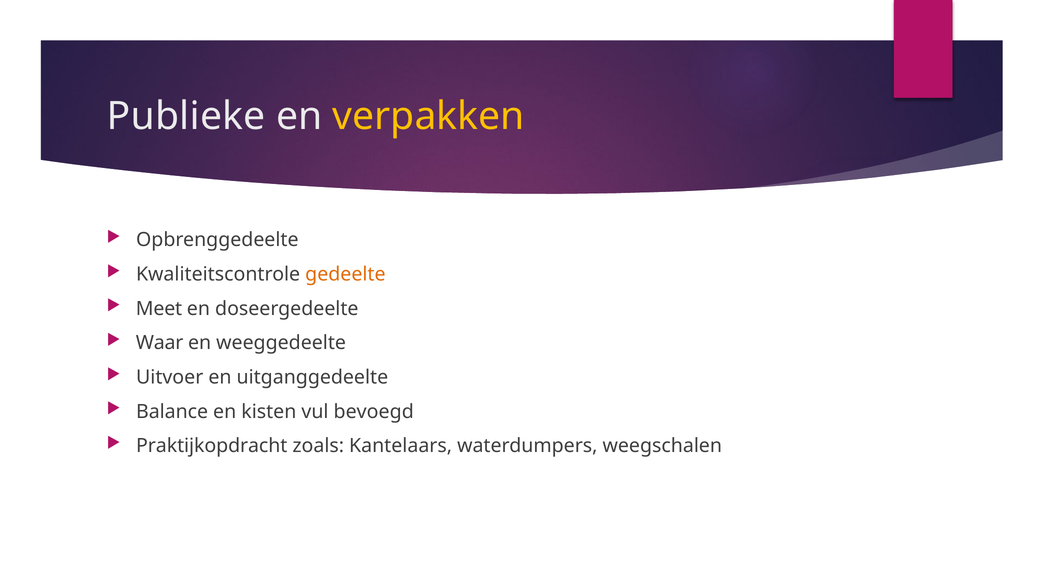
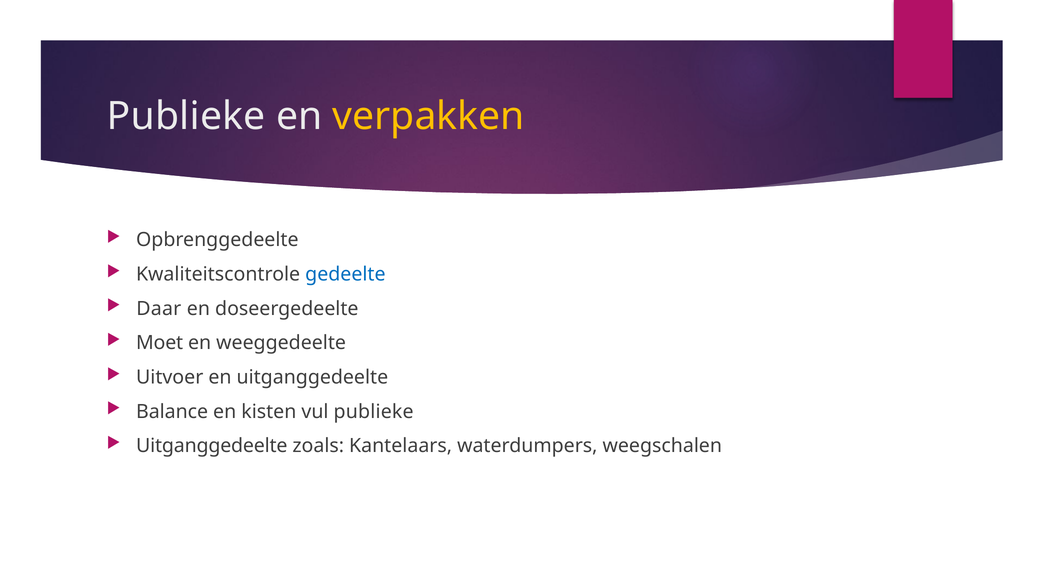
gedeelte colour: orange -> blue
Meet: Meet -> Daar
Waar: Waar -> Moet
vul bevoegd: bevoegd -> publieke
Praktijkopdracht at (212, 446): Praktijkopdracht -> Uitganggedeelte
